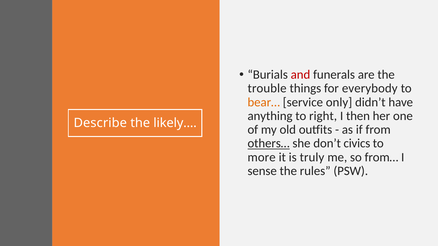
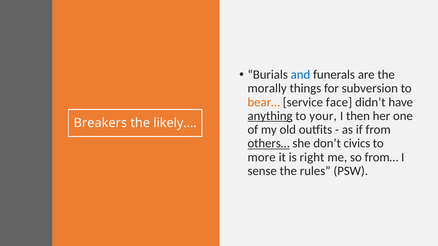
and colour: red -> blue
trouble: trouble -> morally
everybody: everybody -> subversion
only: only -> face
anything underline: none -> present
right: right -> your
Describe: Describe -> Breakers
truly: truly -> right
